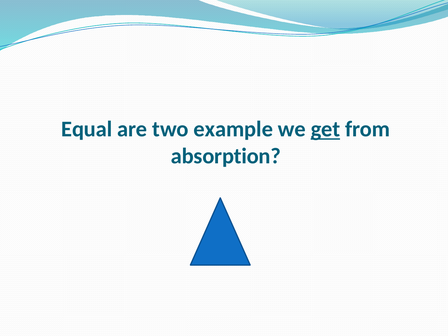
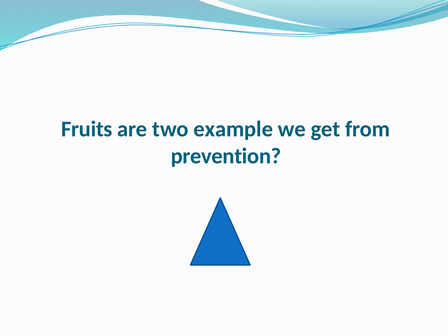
Equal: Equal -> Fruits
get underline: present -> none
absorption: absorption -> prevention
